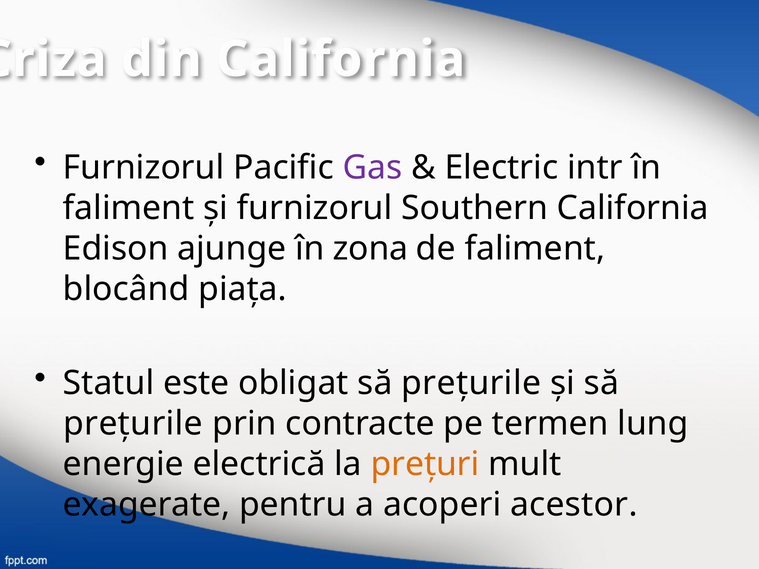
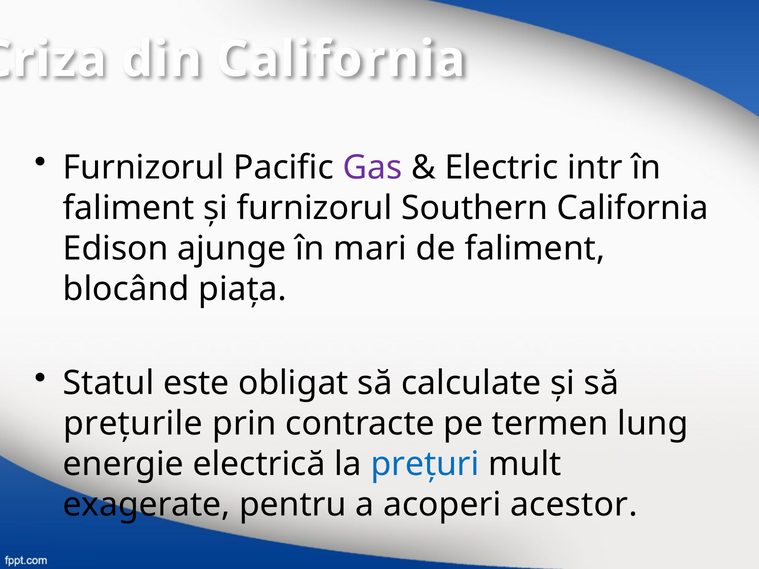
zona: zona -> mari
obligat să preţurile: preţurile -> calculate
preţuri colour: orange -> blue
